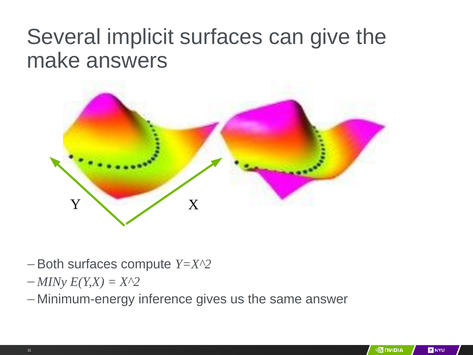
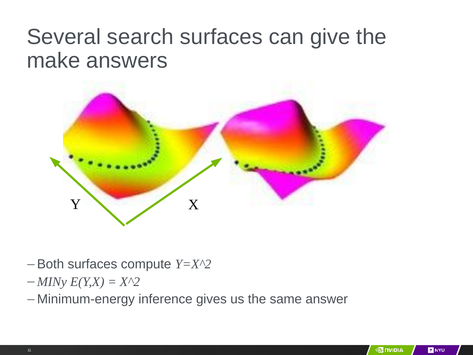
implicit: implicit -> search
